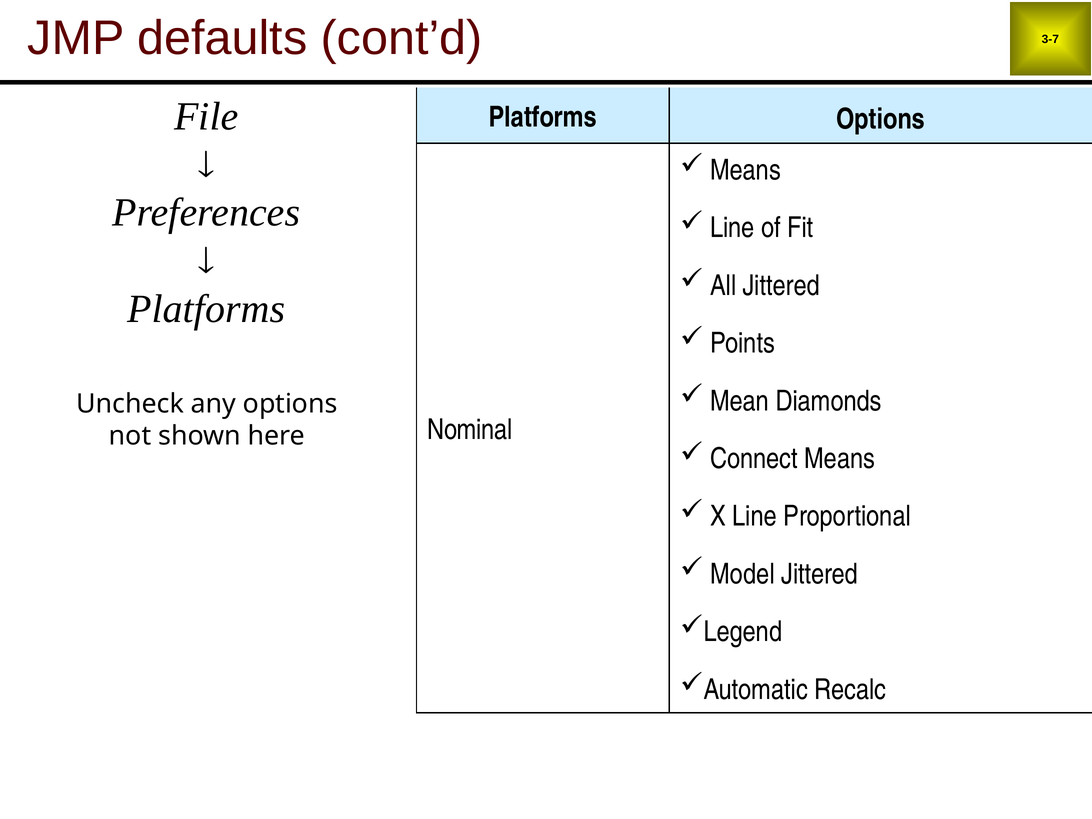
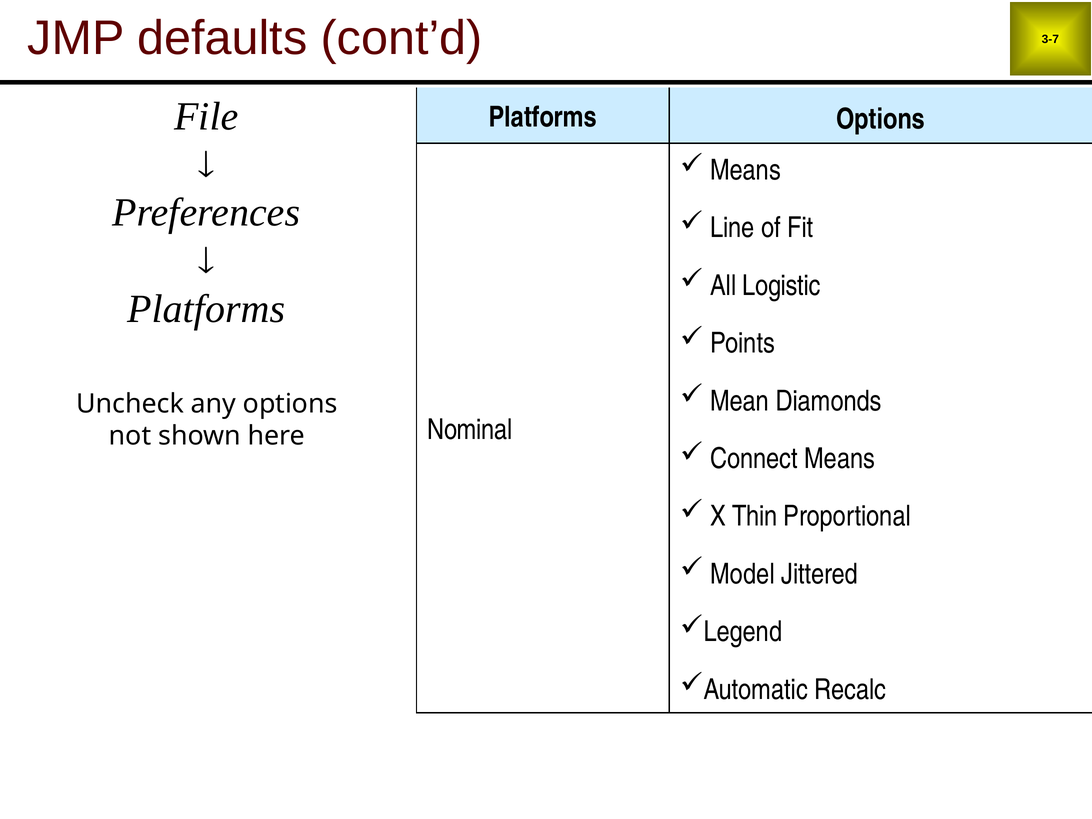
All Jittered: Jittered -> Logistic
X Line: Line -> Thin
